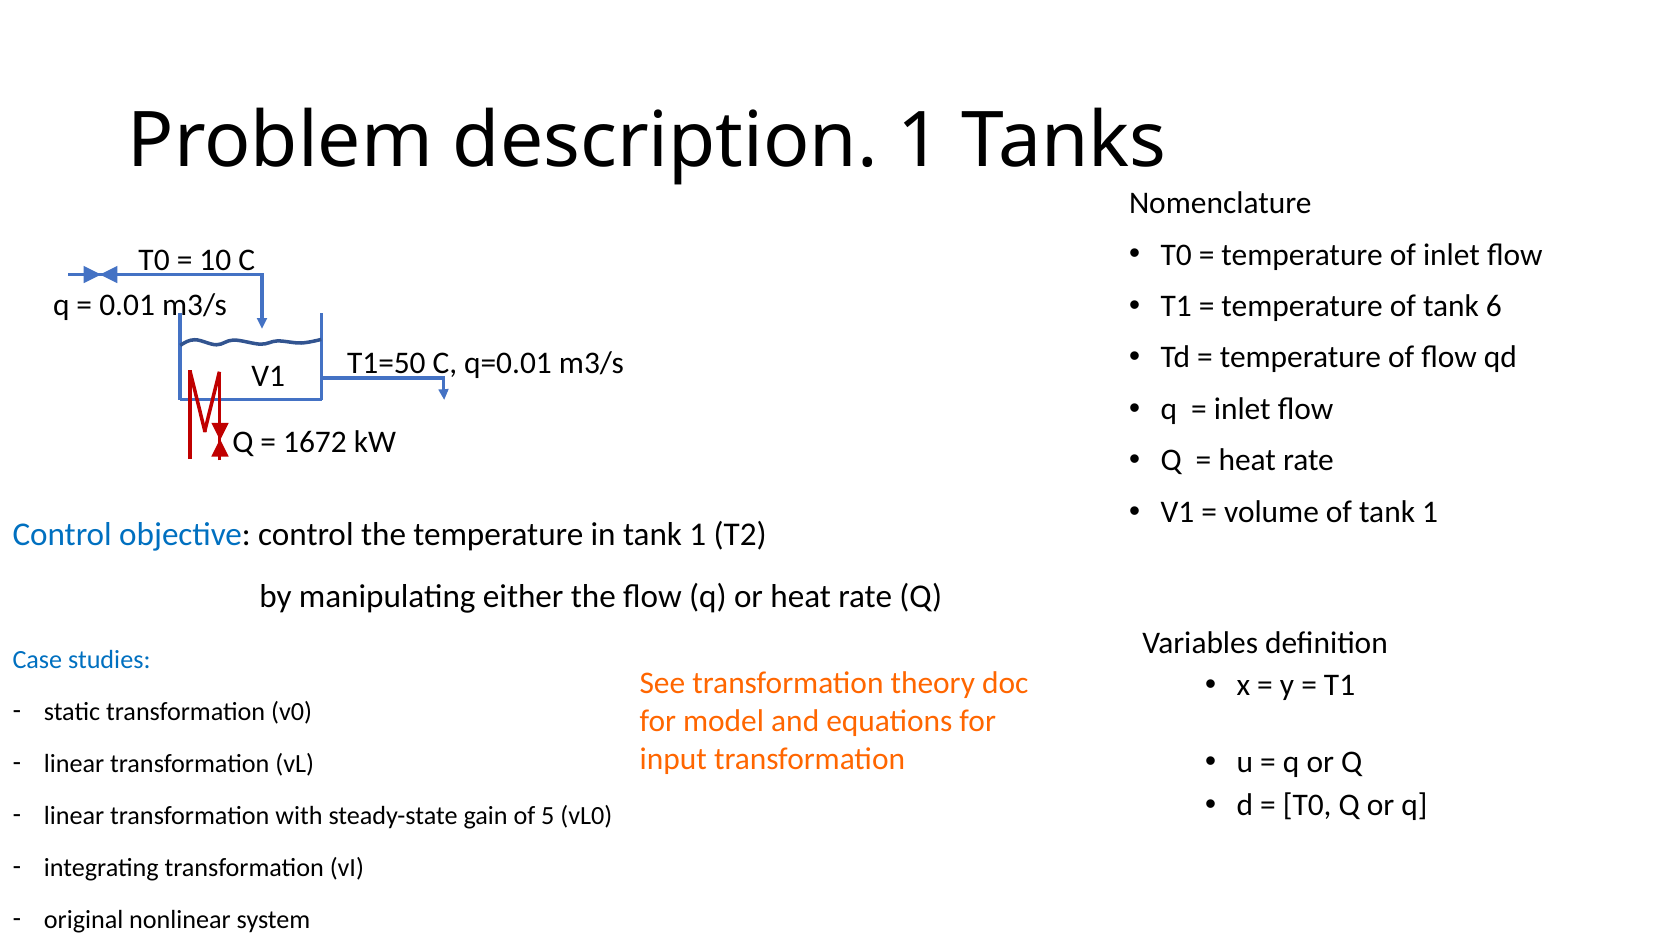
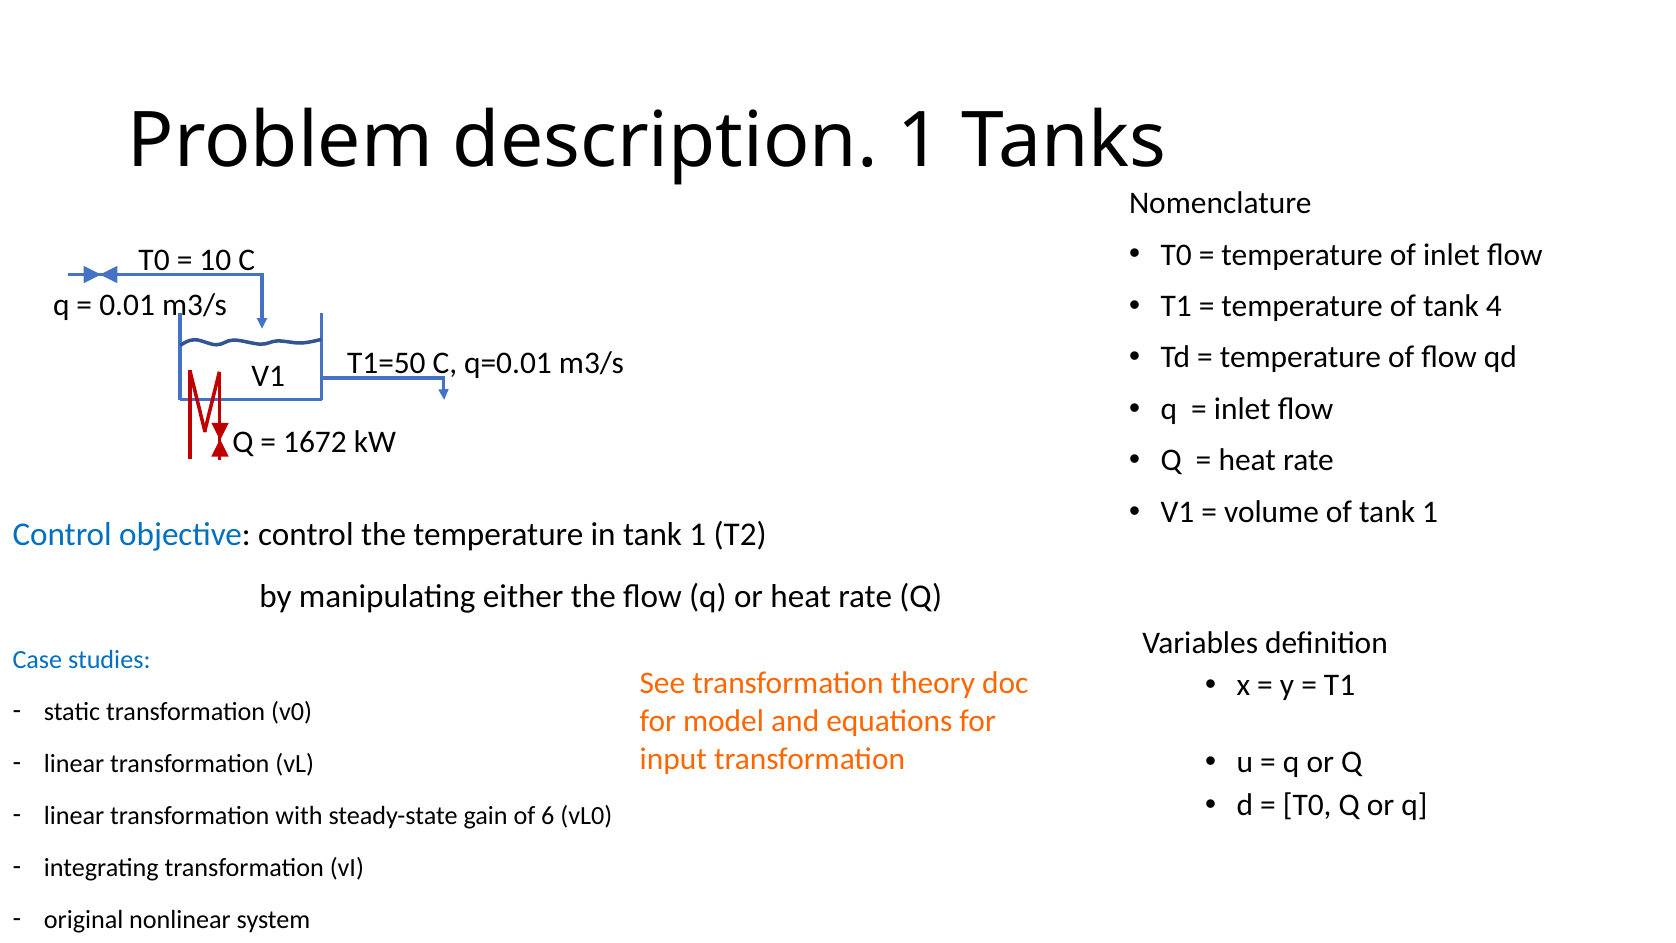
6: 6 -> 4
5: 5 -> 6
